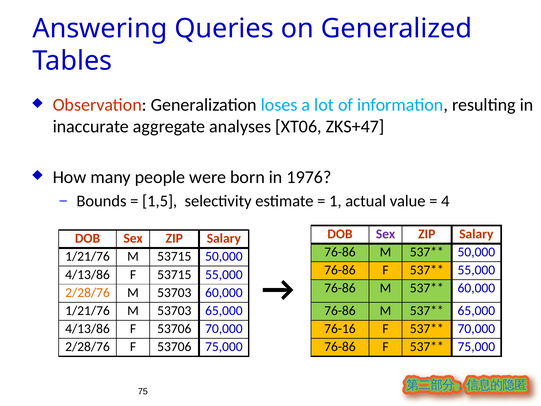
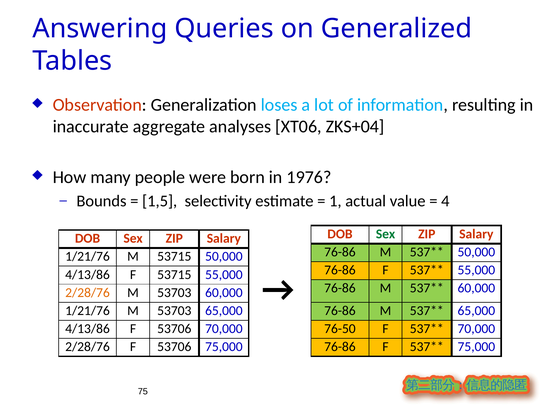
ZKS+47: ZKS+47 -> ZKS+04
Sex at (386, 234) colour: purple -> green
76-16: 76-16 -> 76-50
